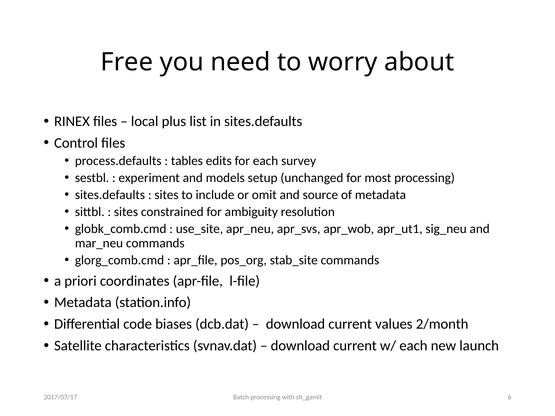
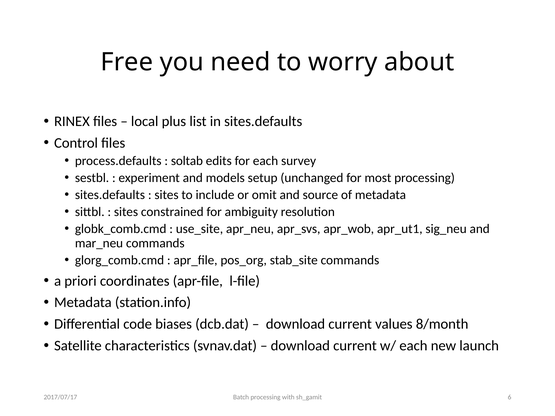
tables: tables -> soltab
2/month: 2/month -> 8/month
